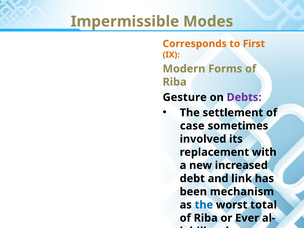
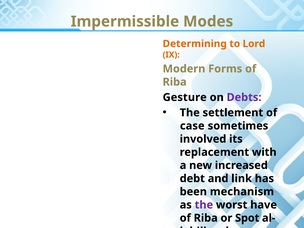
Corresponds: Corresponds -> Determining
First: First -> Lord
the at (204, 205) colour: blue -> purple
total: total -> have
Ever: Ever -> Spot
